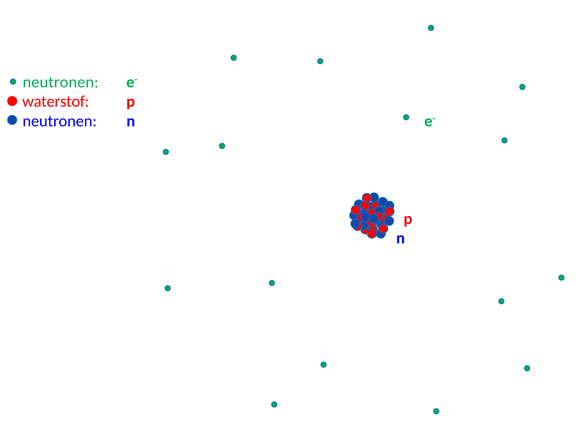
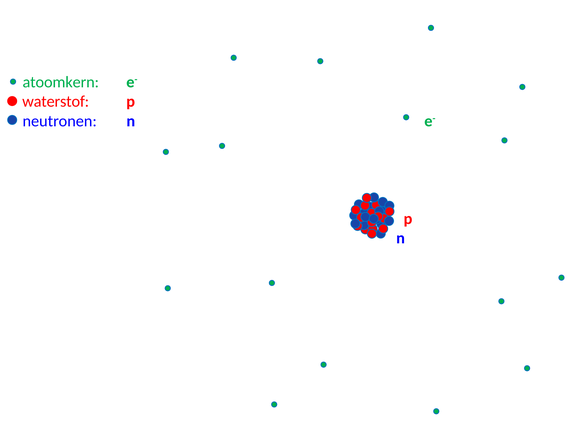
neutronen at (61, 82): neutronen -> atoomkern
